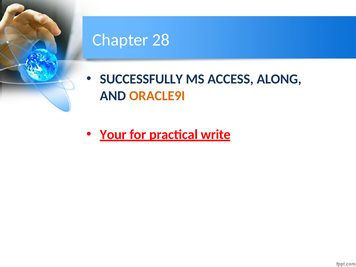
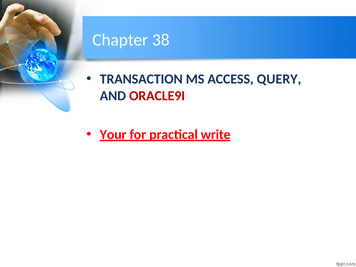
28: 28 -> 38
SUCCESSFULLY: SUCCESSFULLY -> TRANSACTION
ALONG: ALONG -> QUERY
ORACLE9I colour: orange -> red
